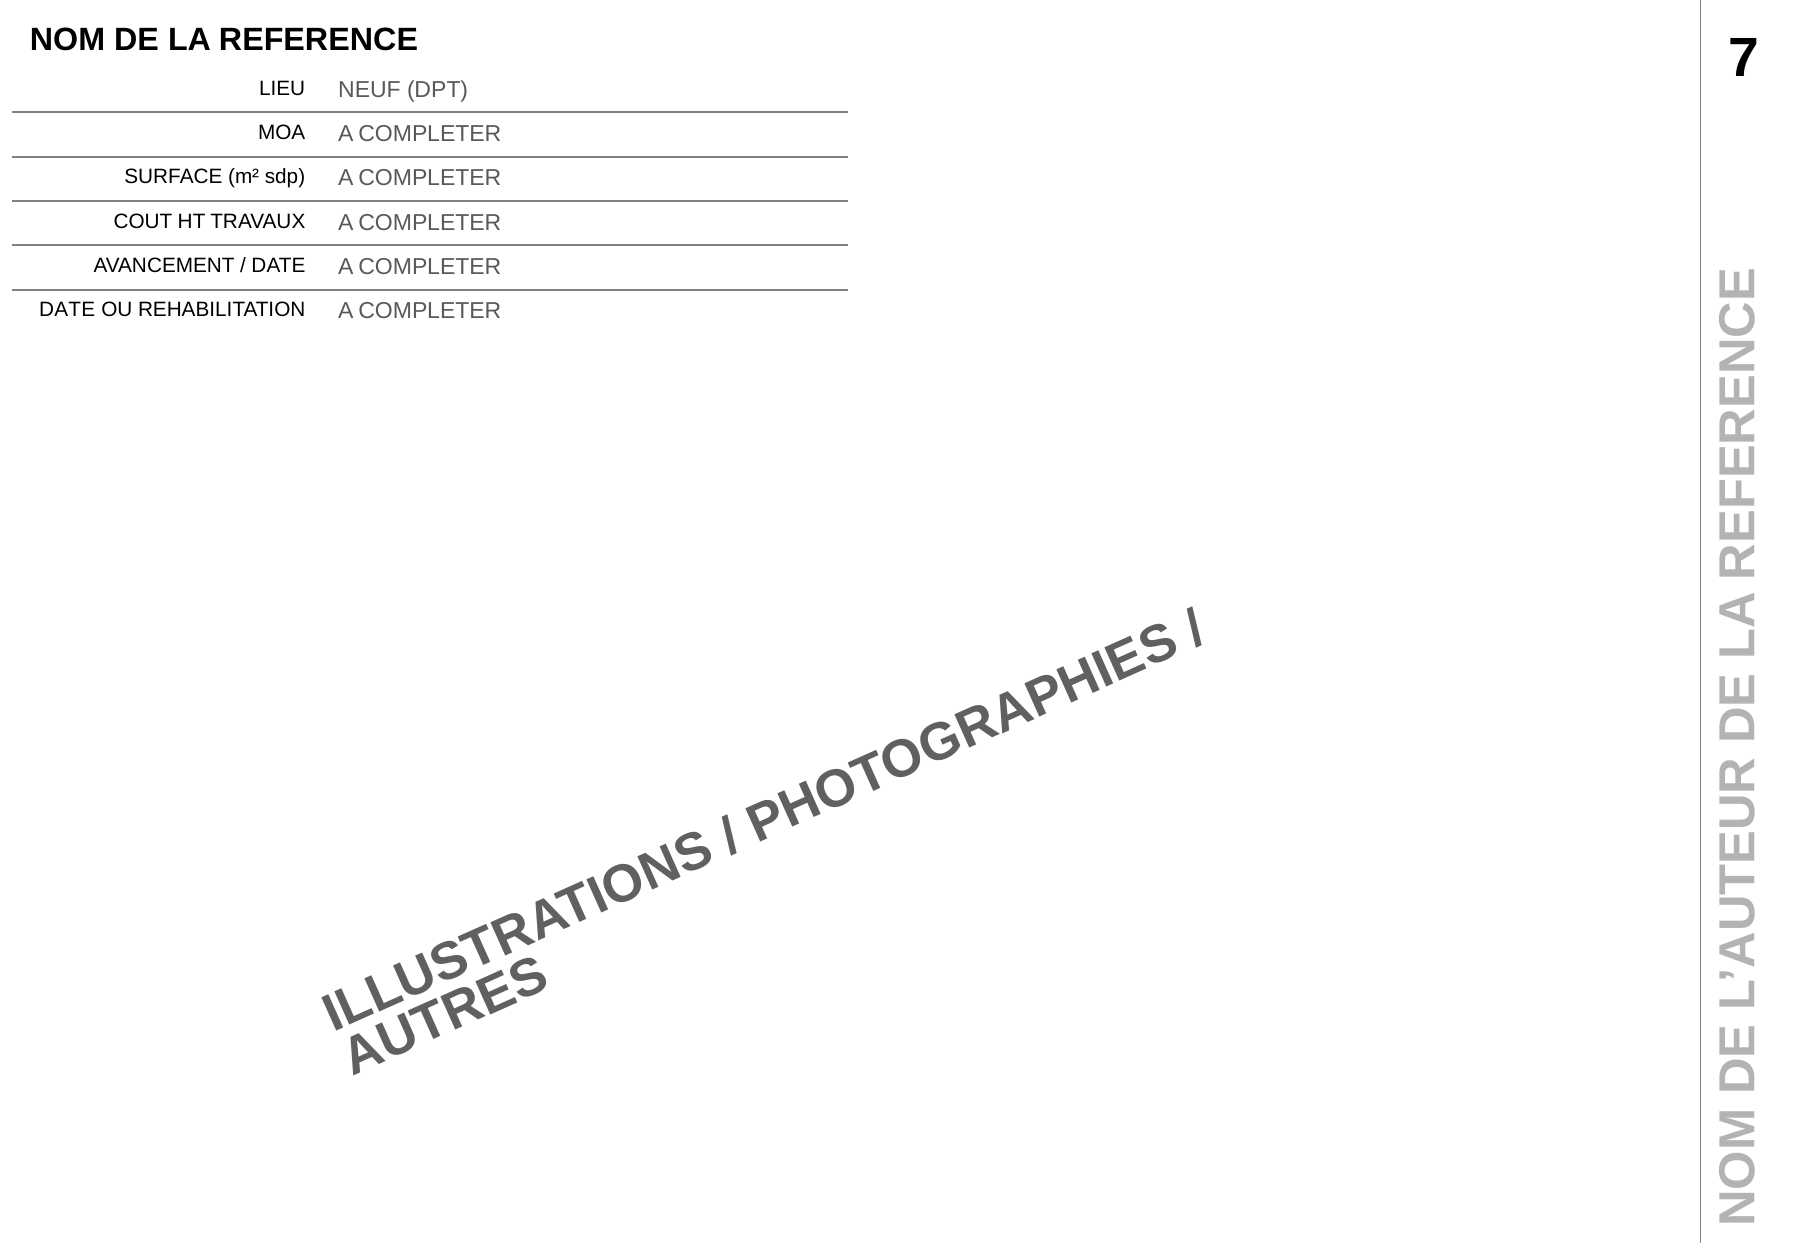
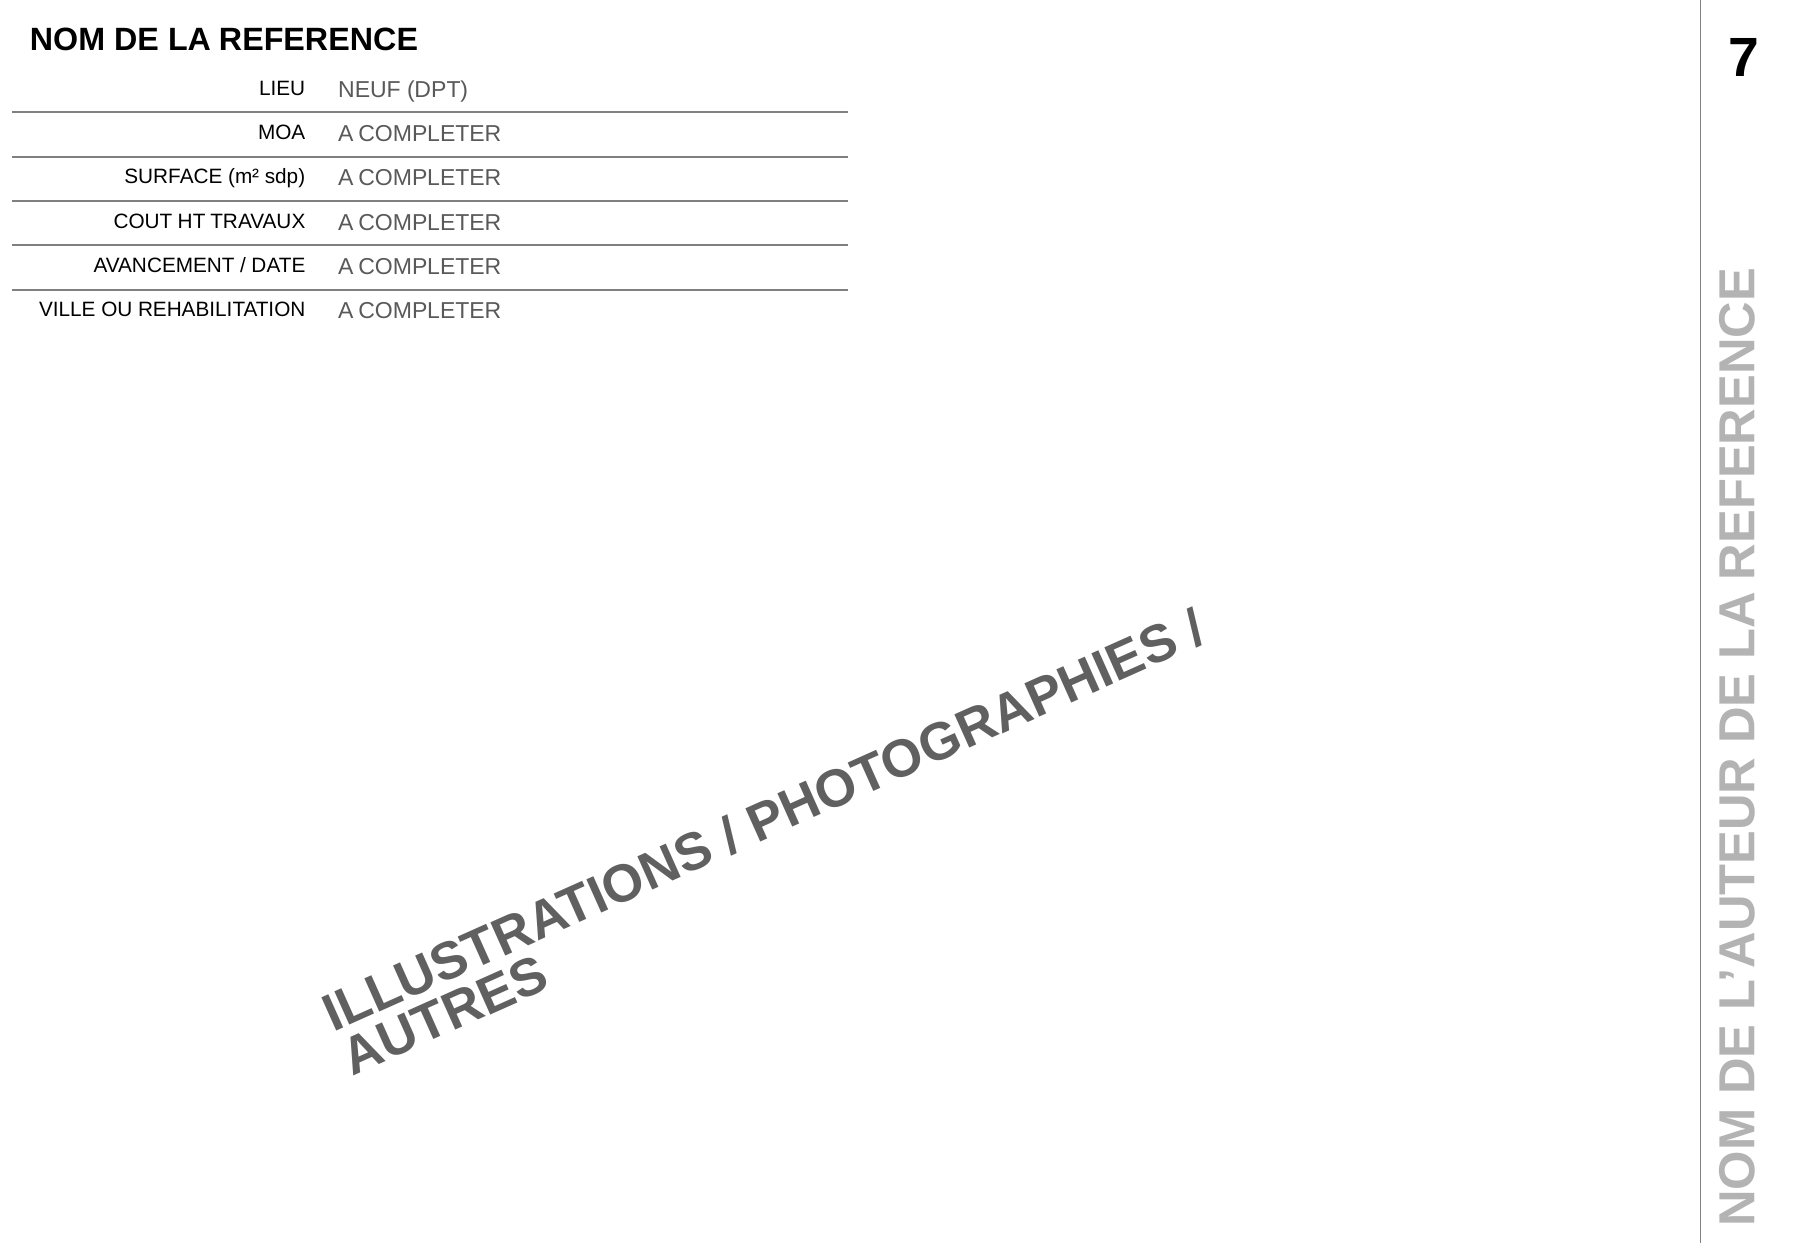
DATE at (67, 310): DATE -> VILLE
